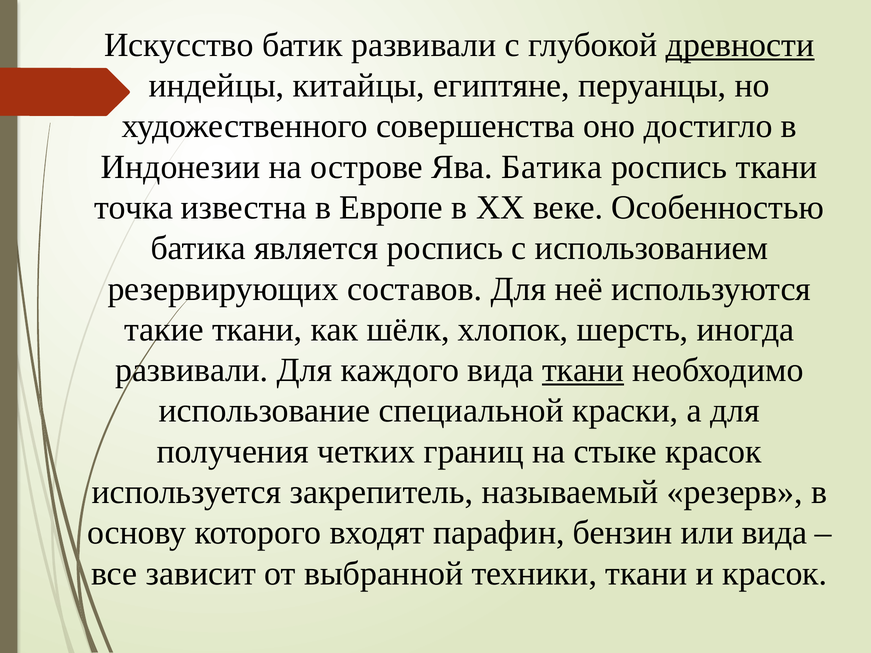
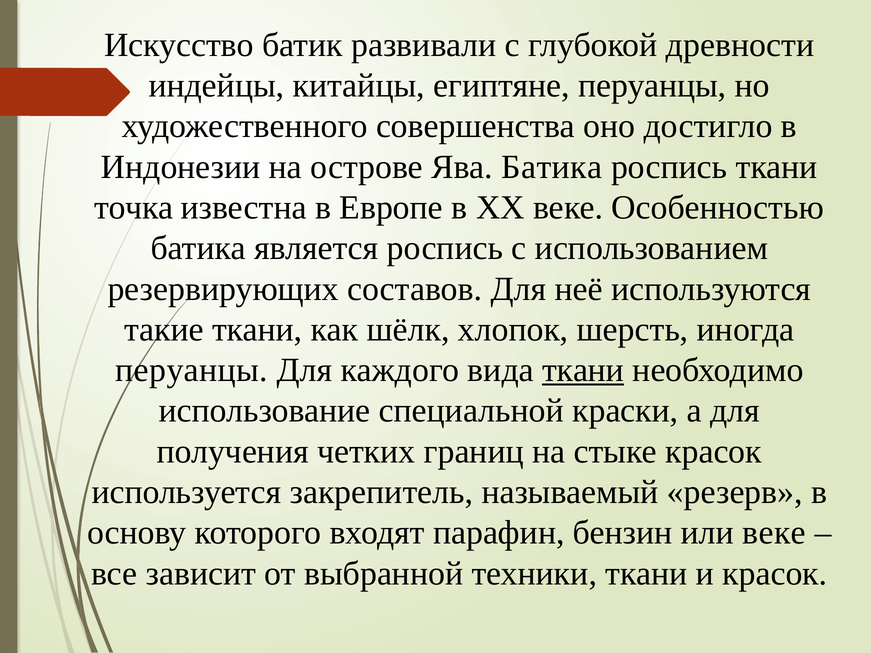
древности underline: present -> none
развивали at (192, 370): развивали -> перуанцы
или вида: вида -> веке
